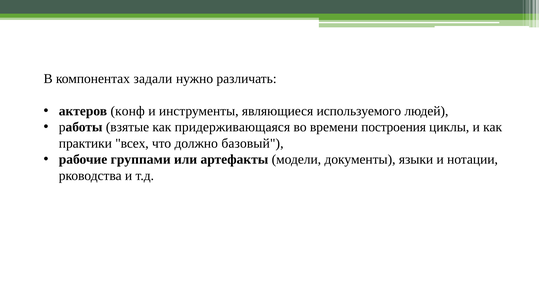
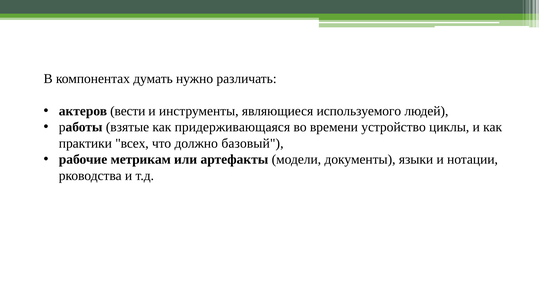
задали: задали -> думать
конф: конф -> вести
построения: построения -> устройство
группами: группами -> метрикам
